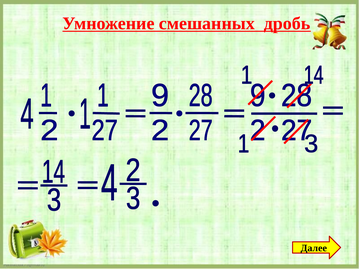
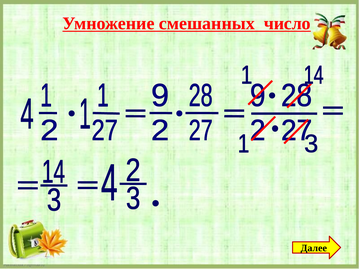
дробь: дробь -> число
